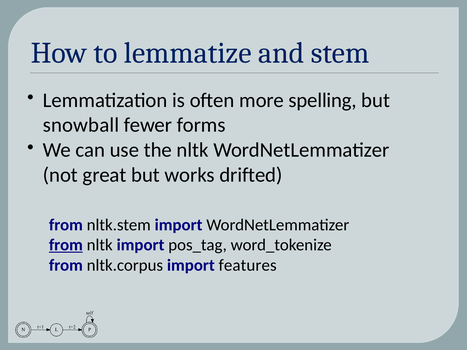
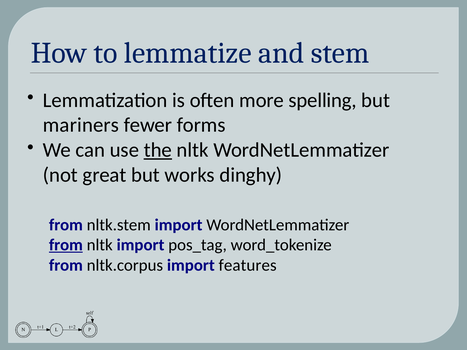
snowball: snowball -> mariners
the underline: none -> present
drifted: drifted -> dinghy
